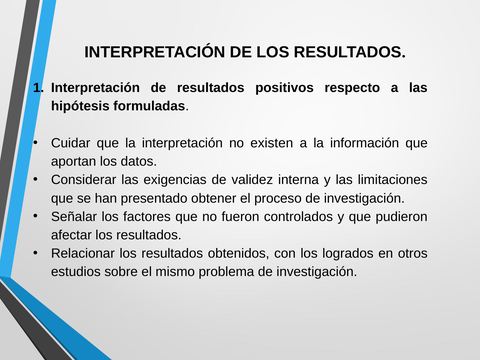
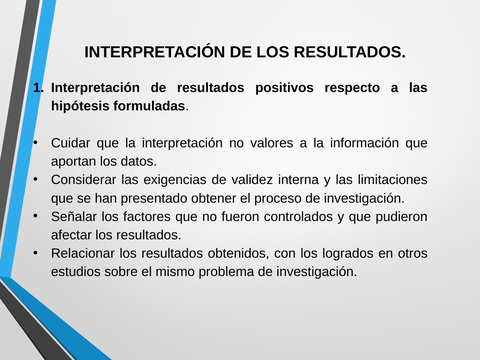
existen: existen -> valores
